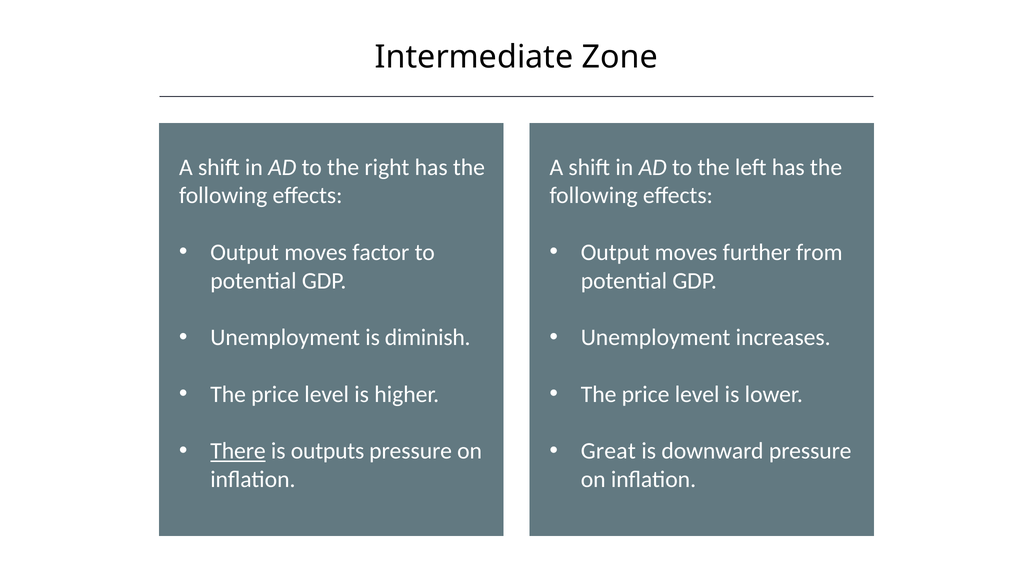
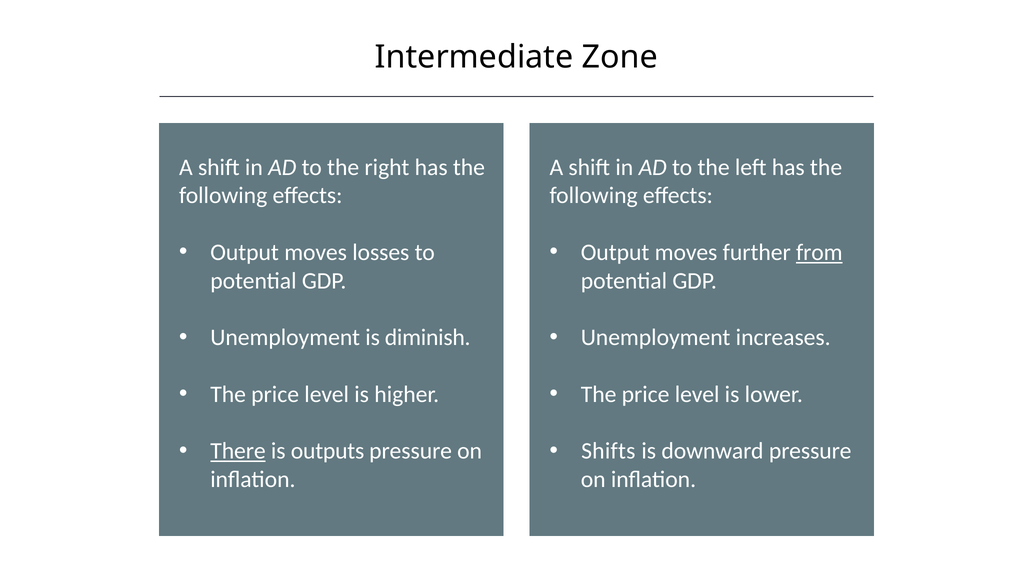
factor: factor -> losses
from underline: none -> present
Great: Great -> Shifts
